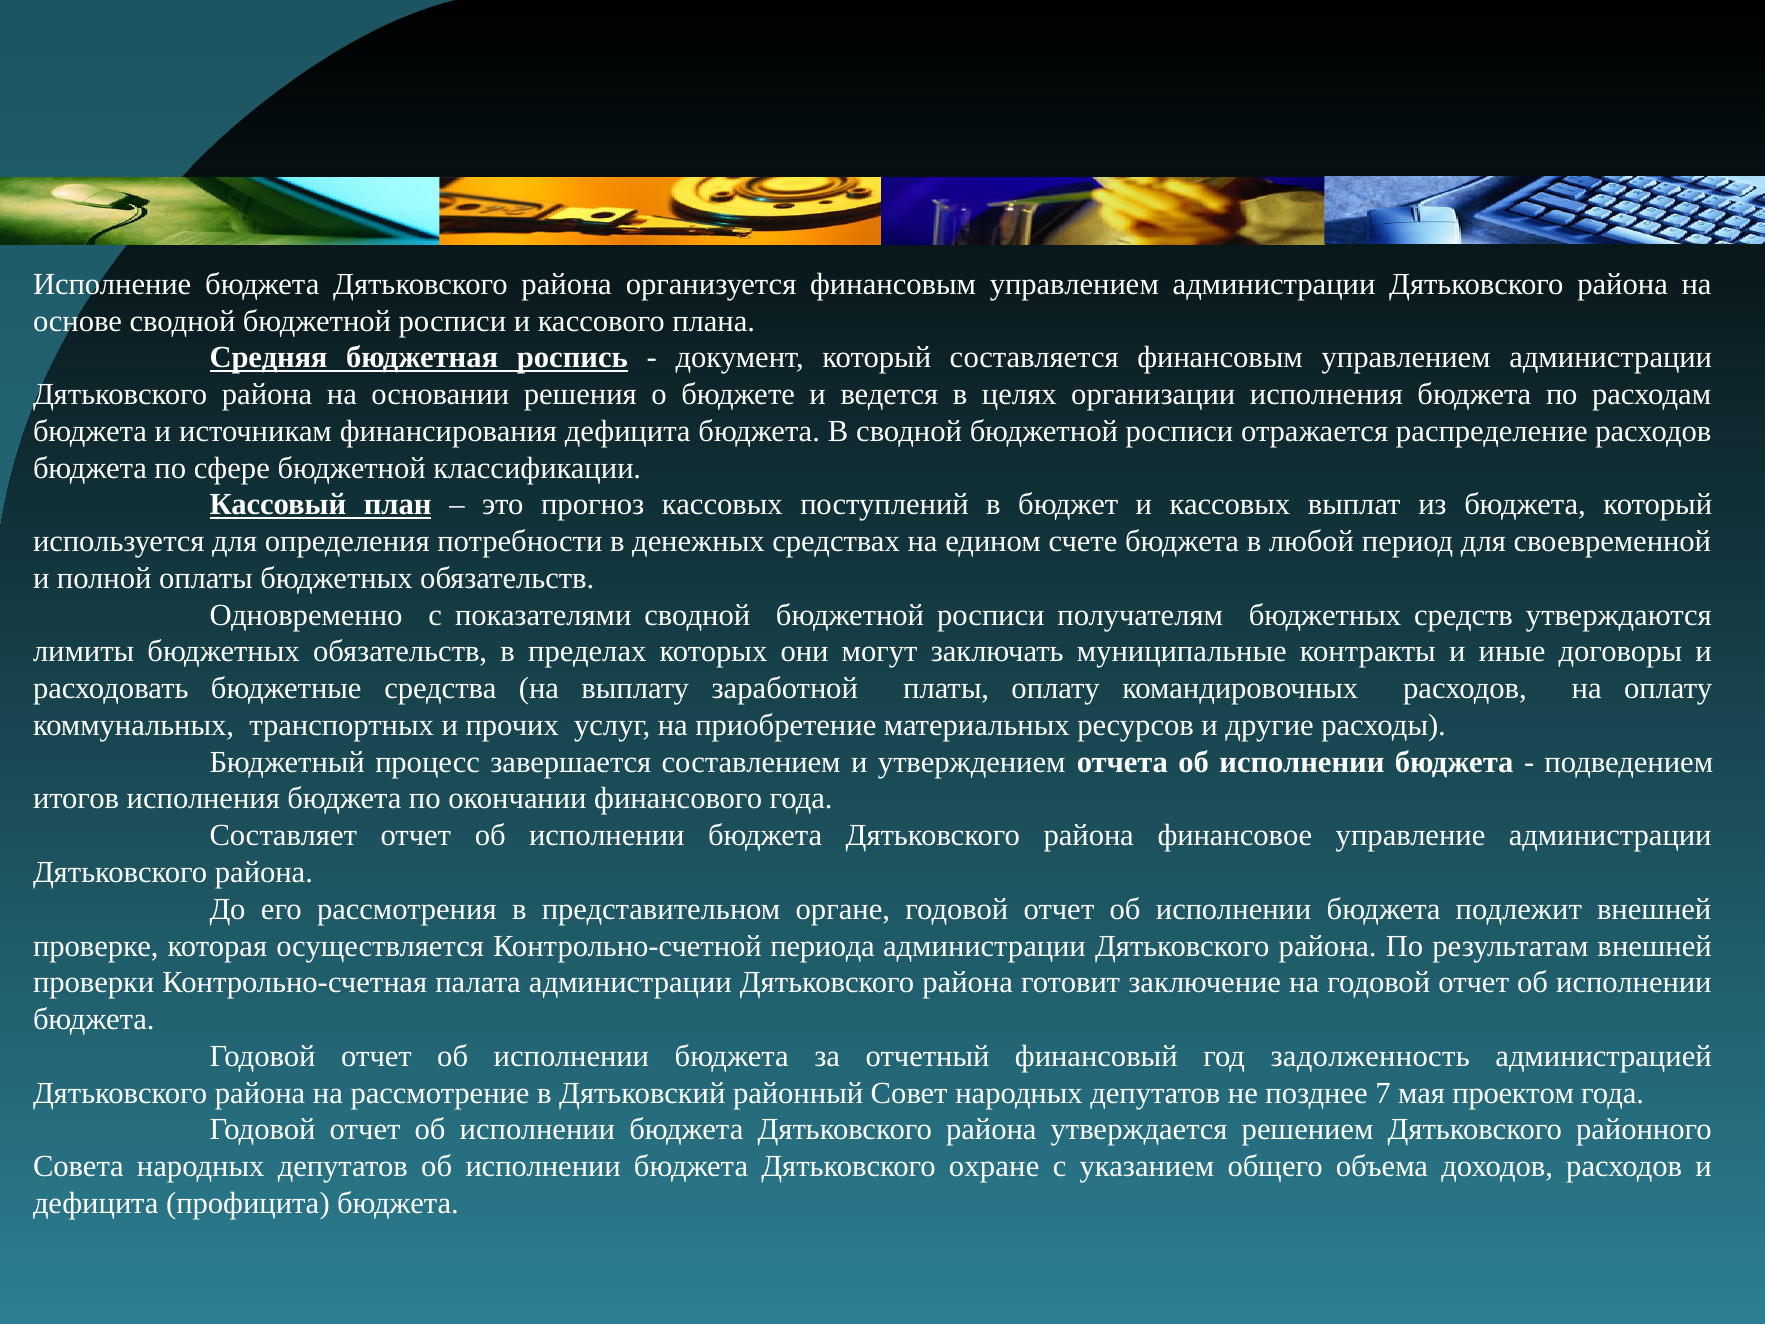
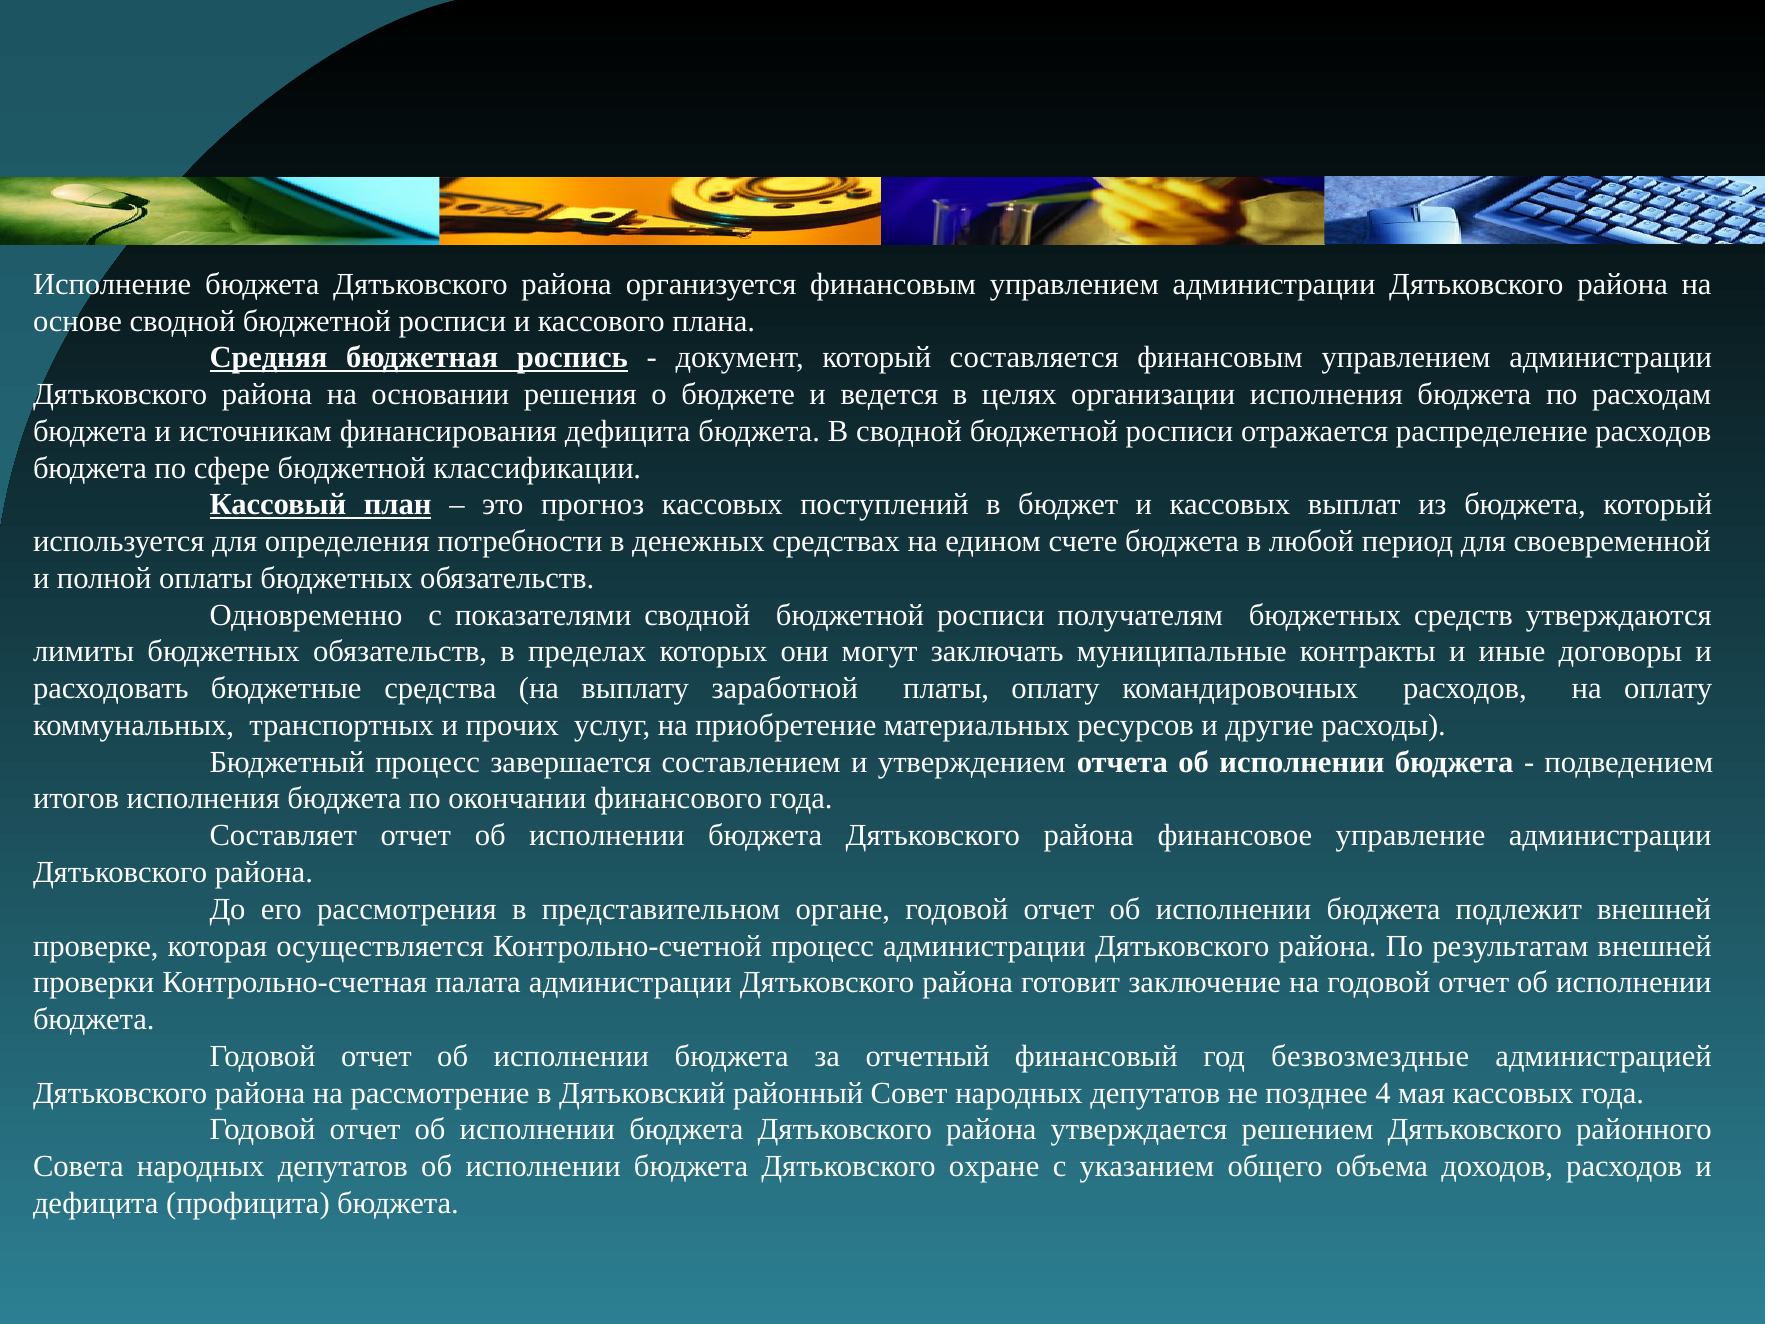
Контрольно-счетной периода: периода -> процесс
задолженность: задолженность -> безвозмездные
7: 7 -> 4
мая проектом: проектом -> кассовых
